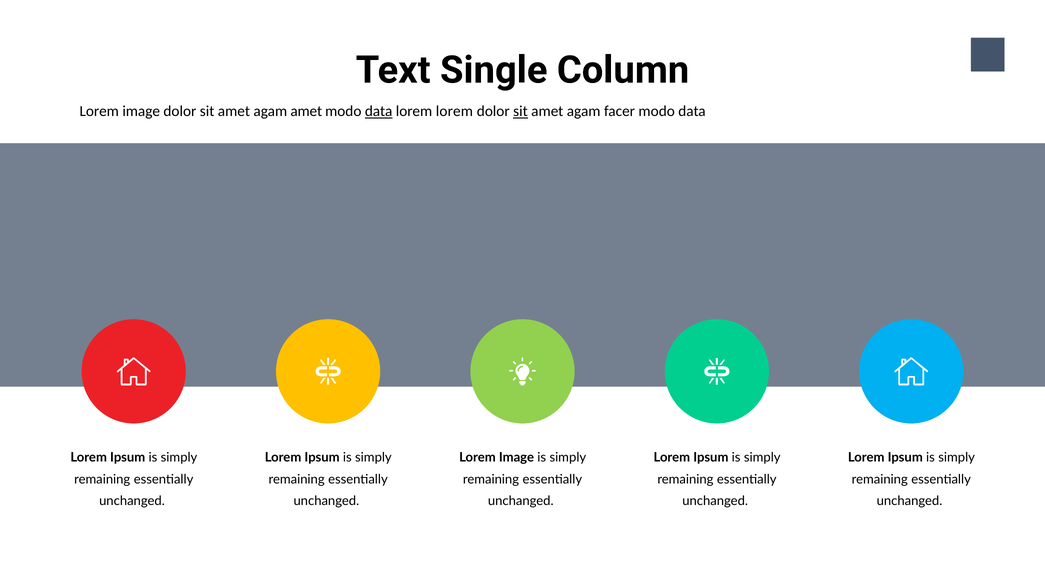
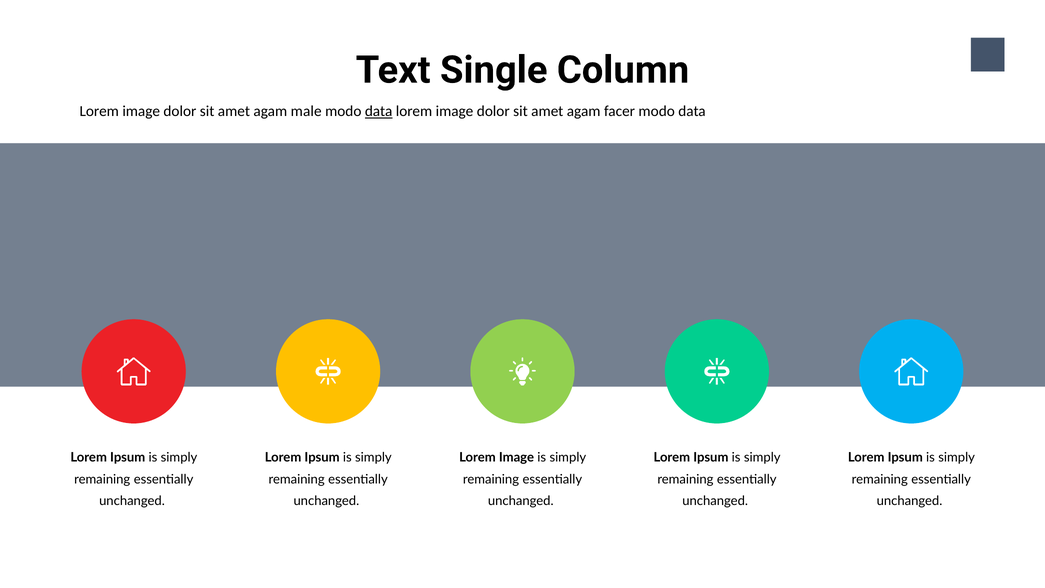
agam amet: amet -> male
lorem at (454, 111): lorem -> image
sit at (520, 111) underline: present -> none
